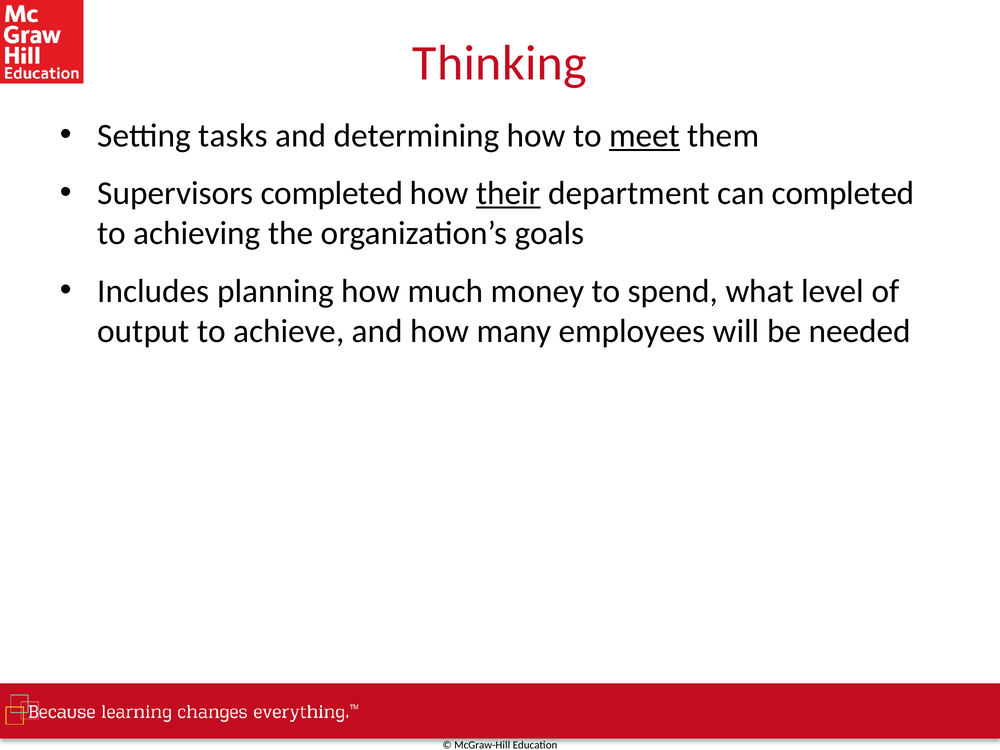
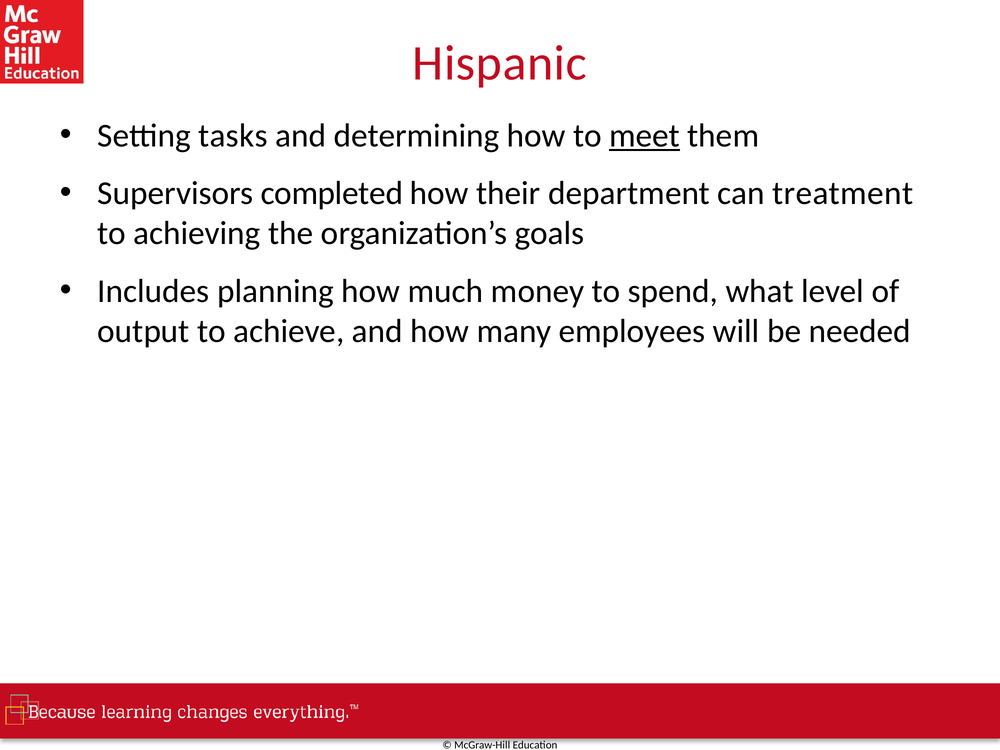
Thinking: Thinking -> Hispanic
their underline: present -> none
can completed: completed -> treatment
